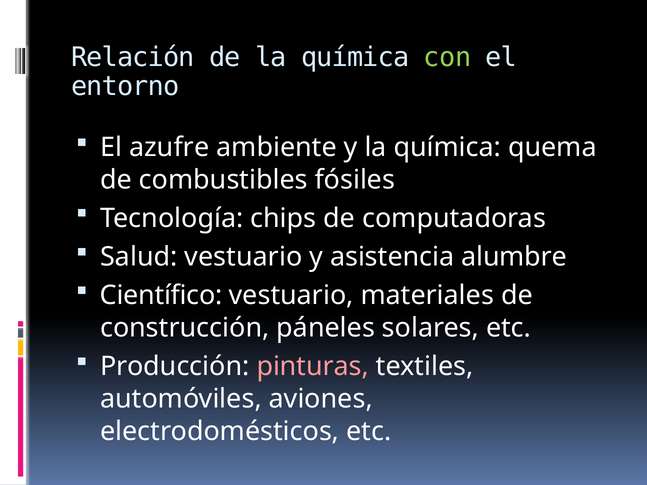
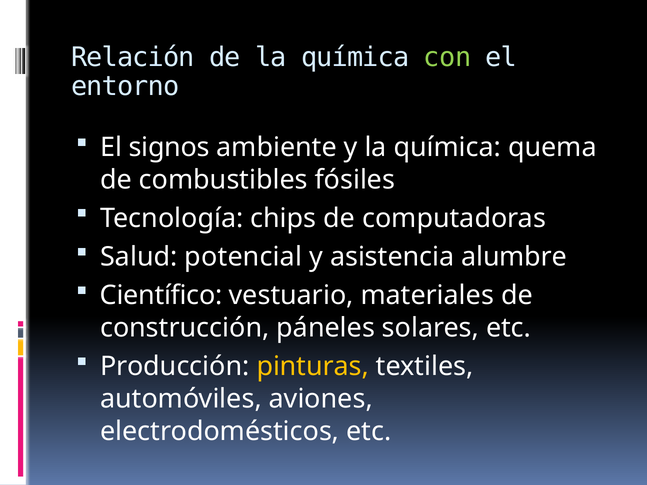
azufre: azufre -> signos
Salud vestuario: vestuario -> potencial
pinturas colour: pink -> yellow
